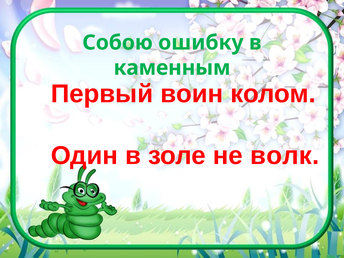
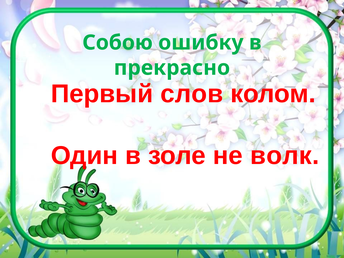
каменным: каменным -> прекрасно
воин: воин -> слов
